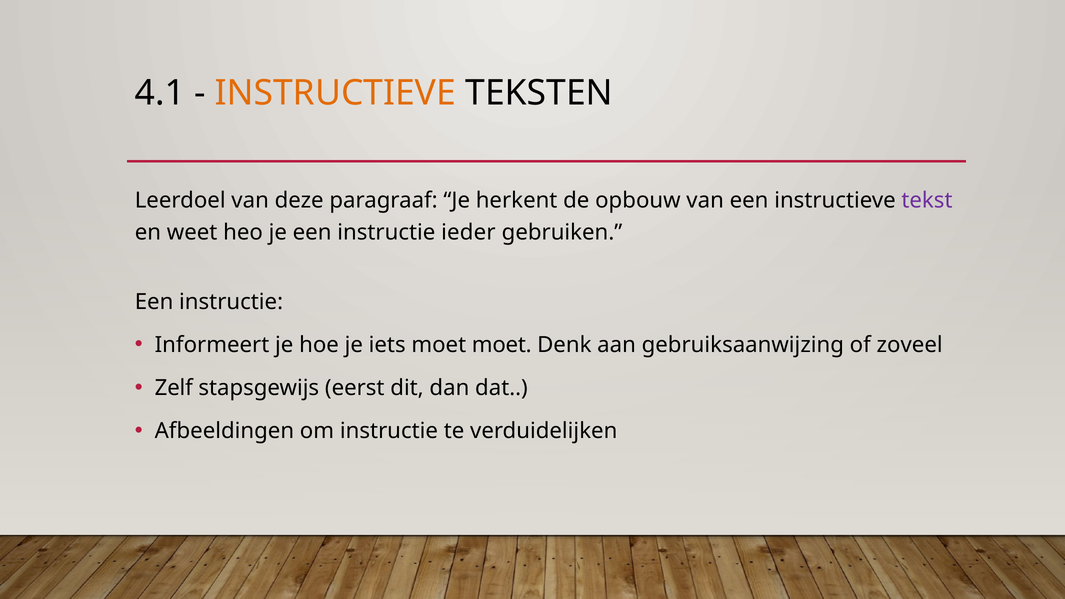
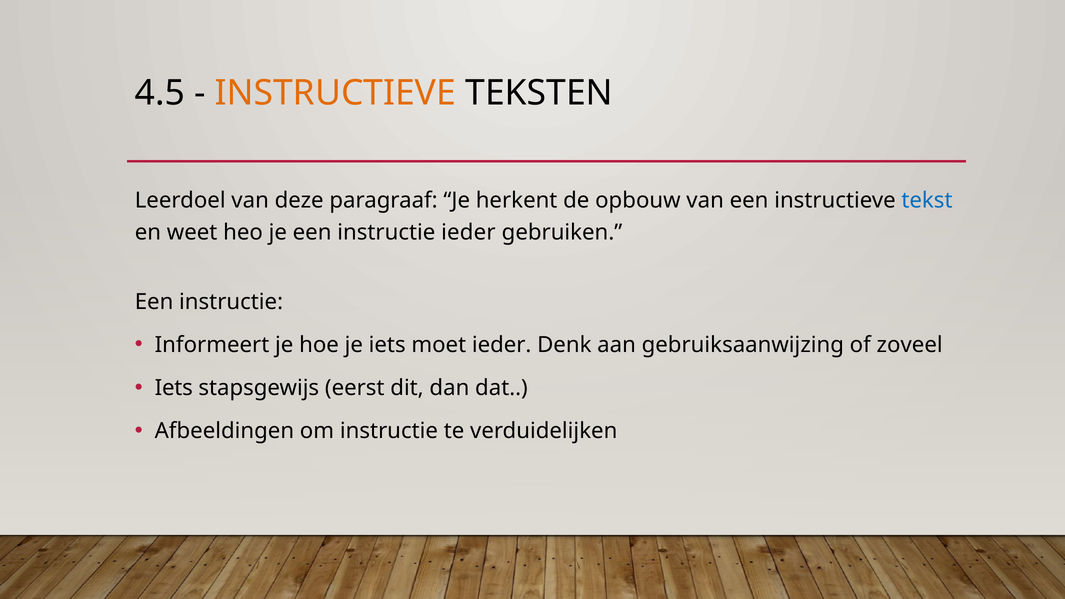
4.1: 4.1 -> 4.5
tekst colour: purple -> blue
moet moet: moet -> ieder
Zelf at (174, 388): Zelf -> Iets
